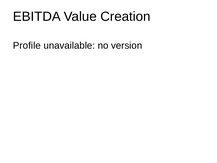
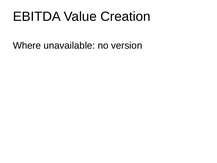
Profile: Profile -> Where
